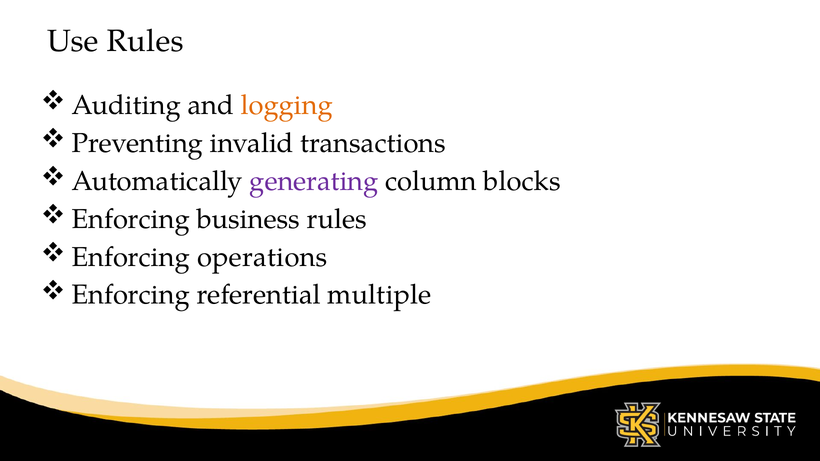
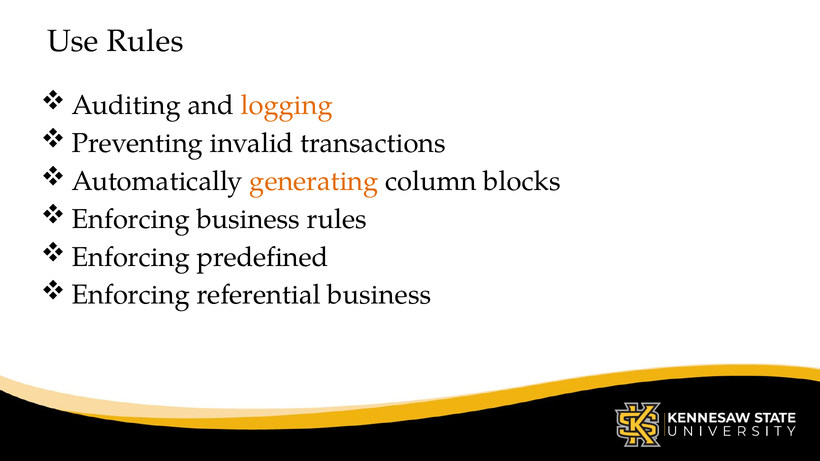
generating colour: purple -> orange
operations: operations -> predefined
referential multiple: multiple -> business
